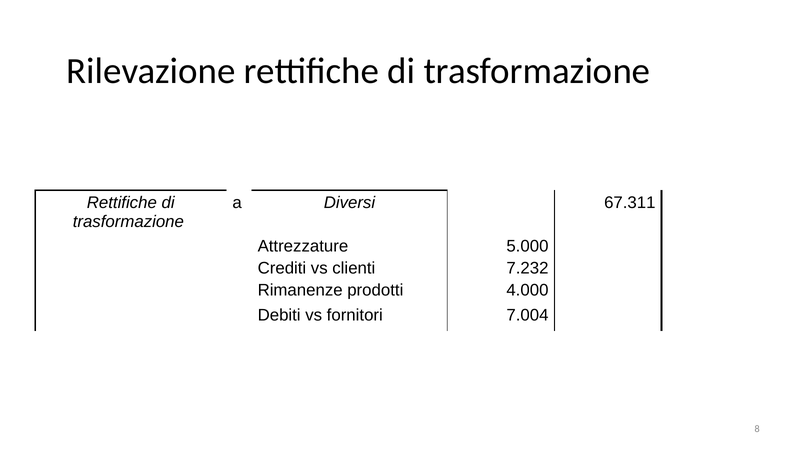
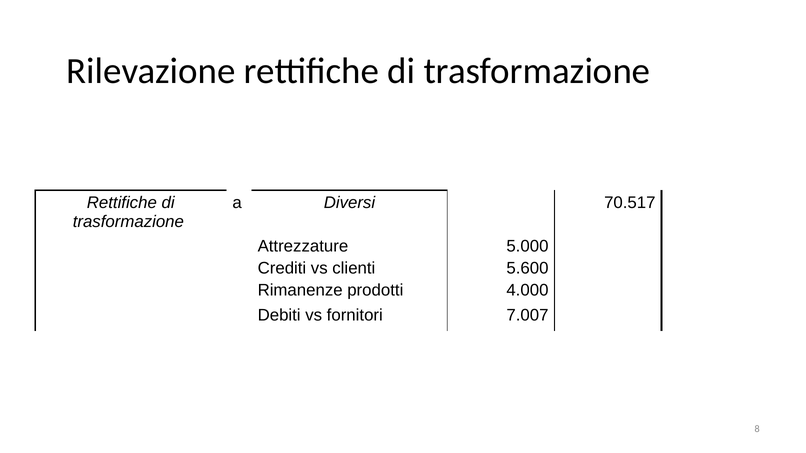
67.311: 67.311 -> 70.517
7.232: 7.232 -> 5.600
7.004: 7.004 -> 7.007
